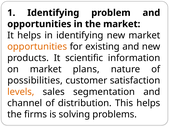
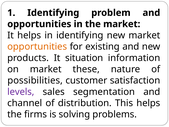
scientific: scientific -> situation
plans: plans -> these
levels colour: orange -> purple
